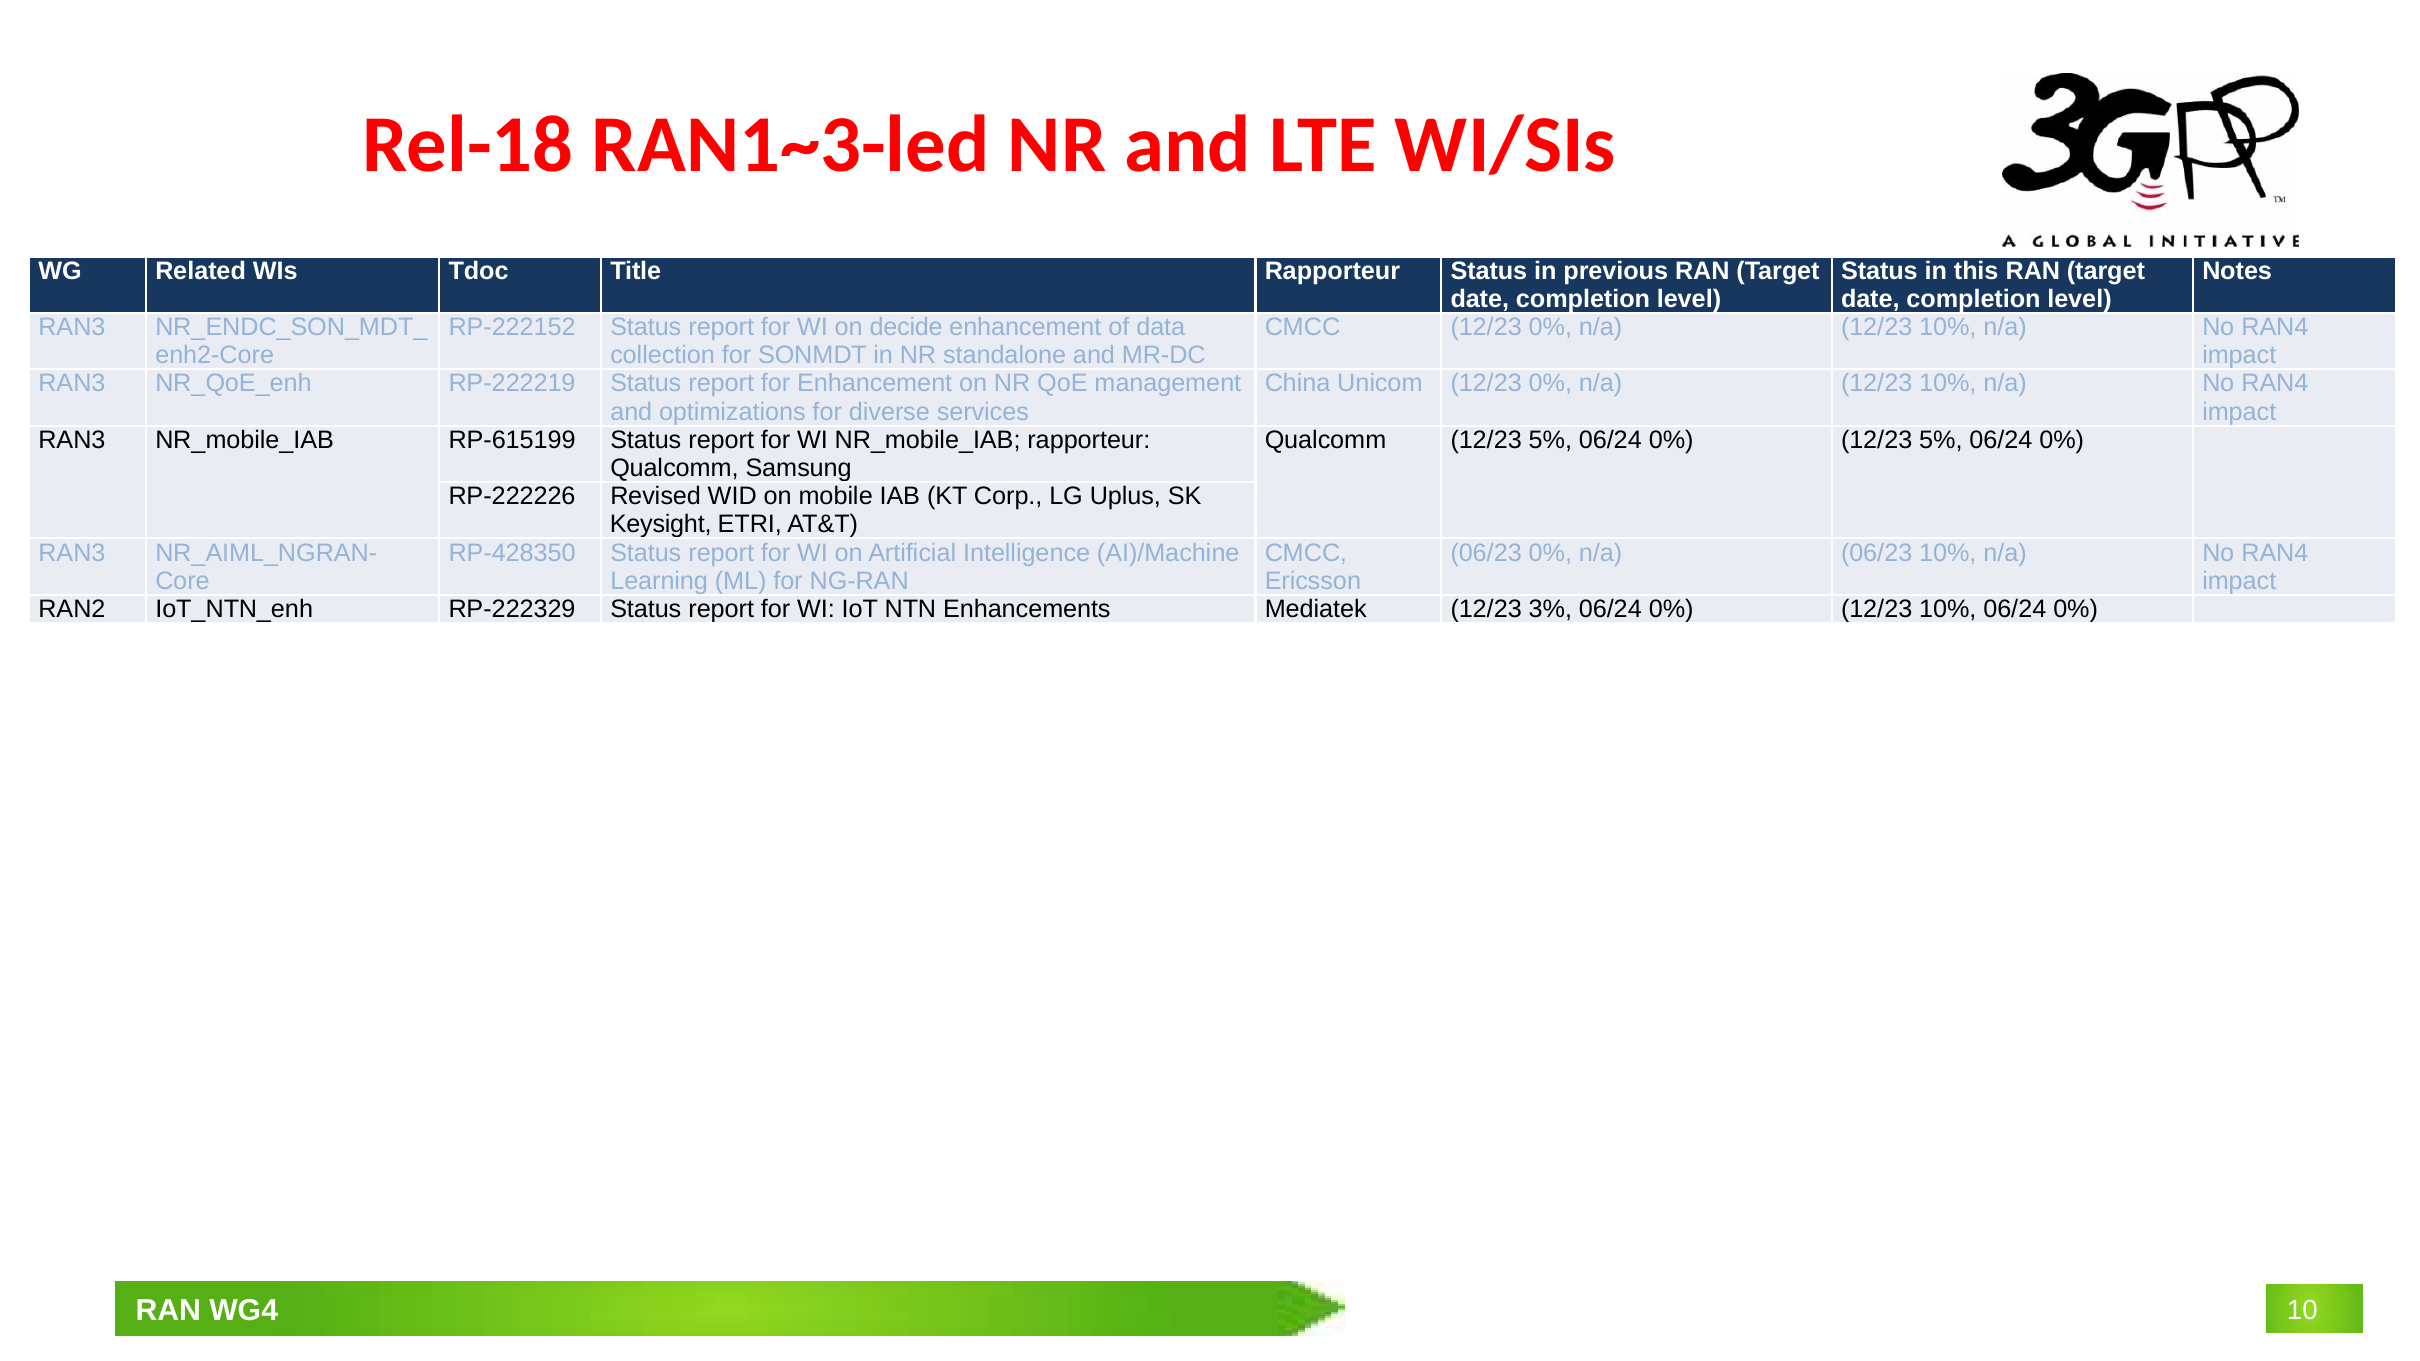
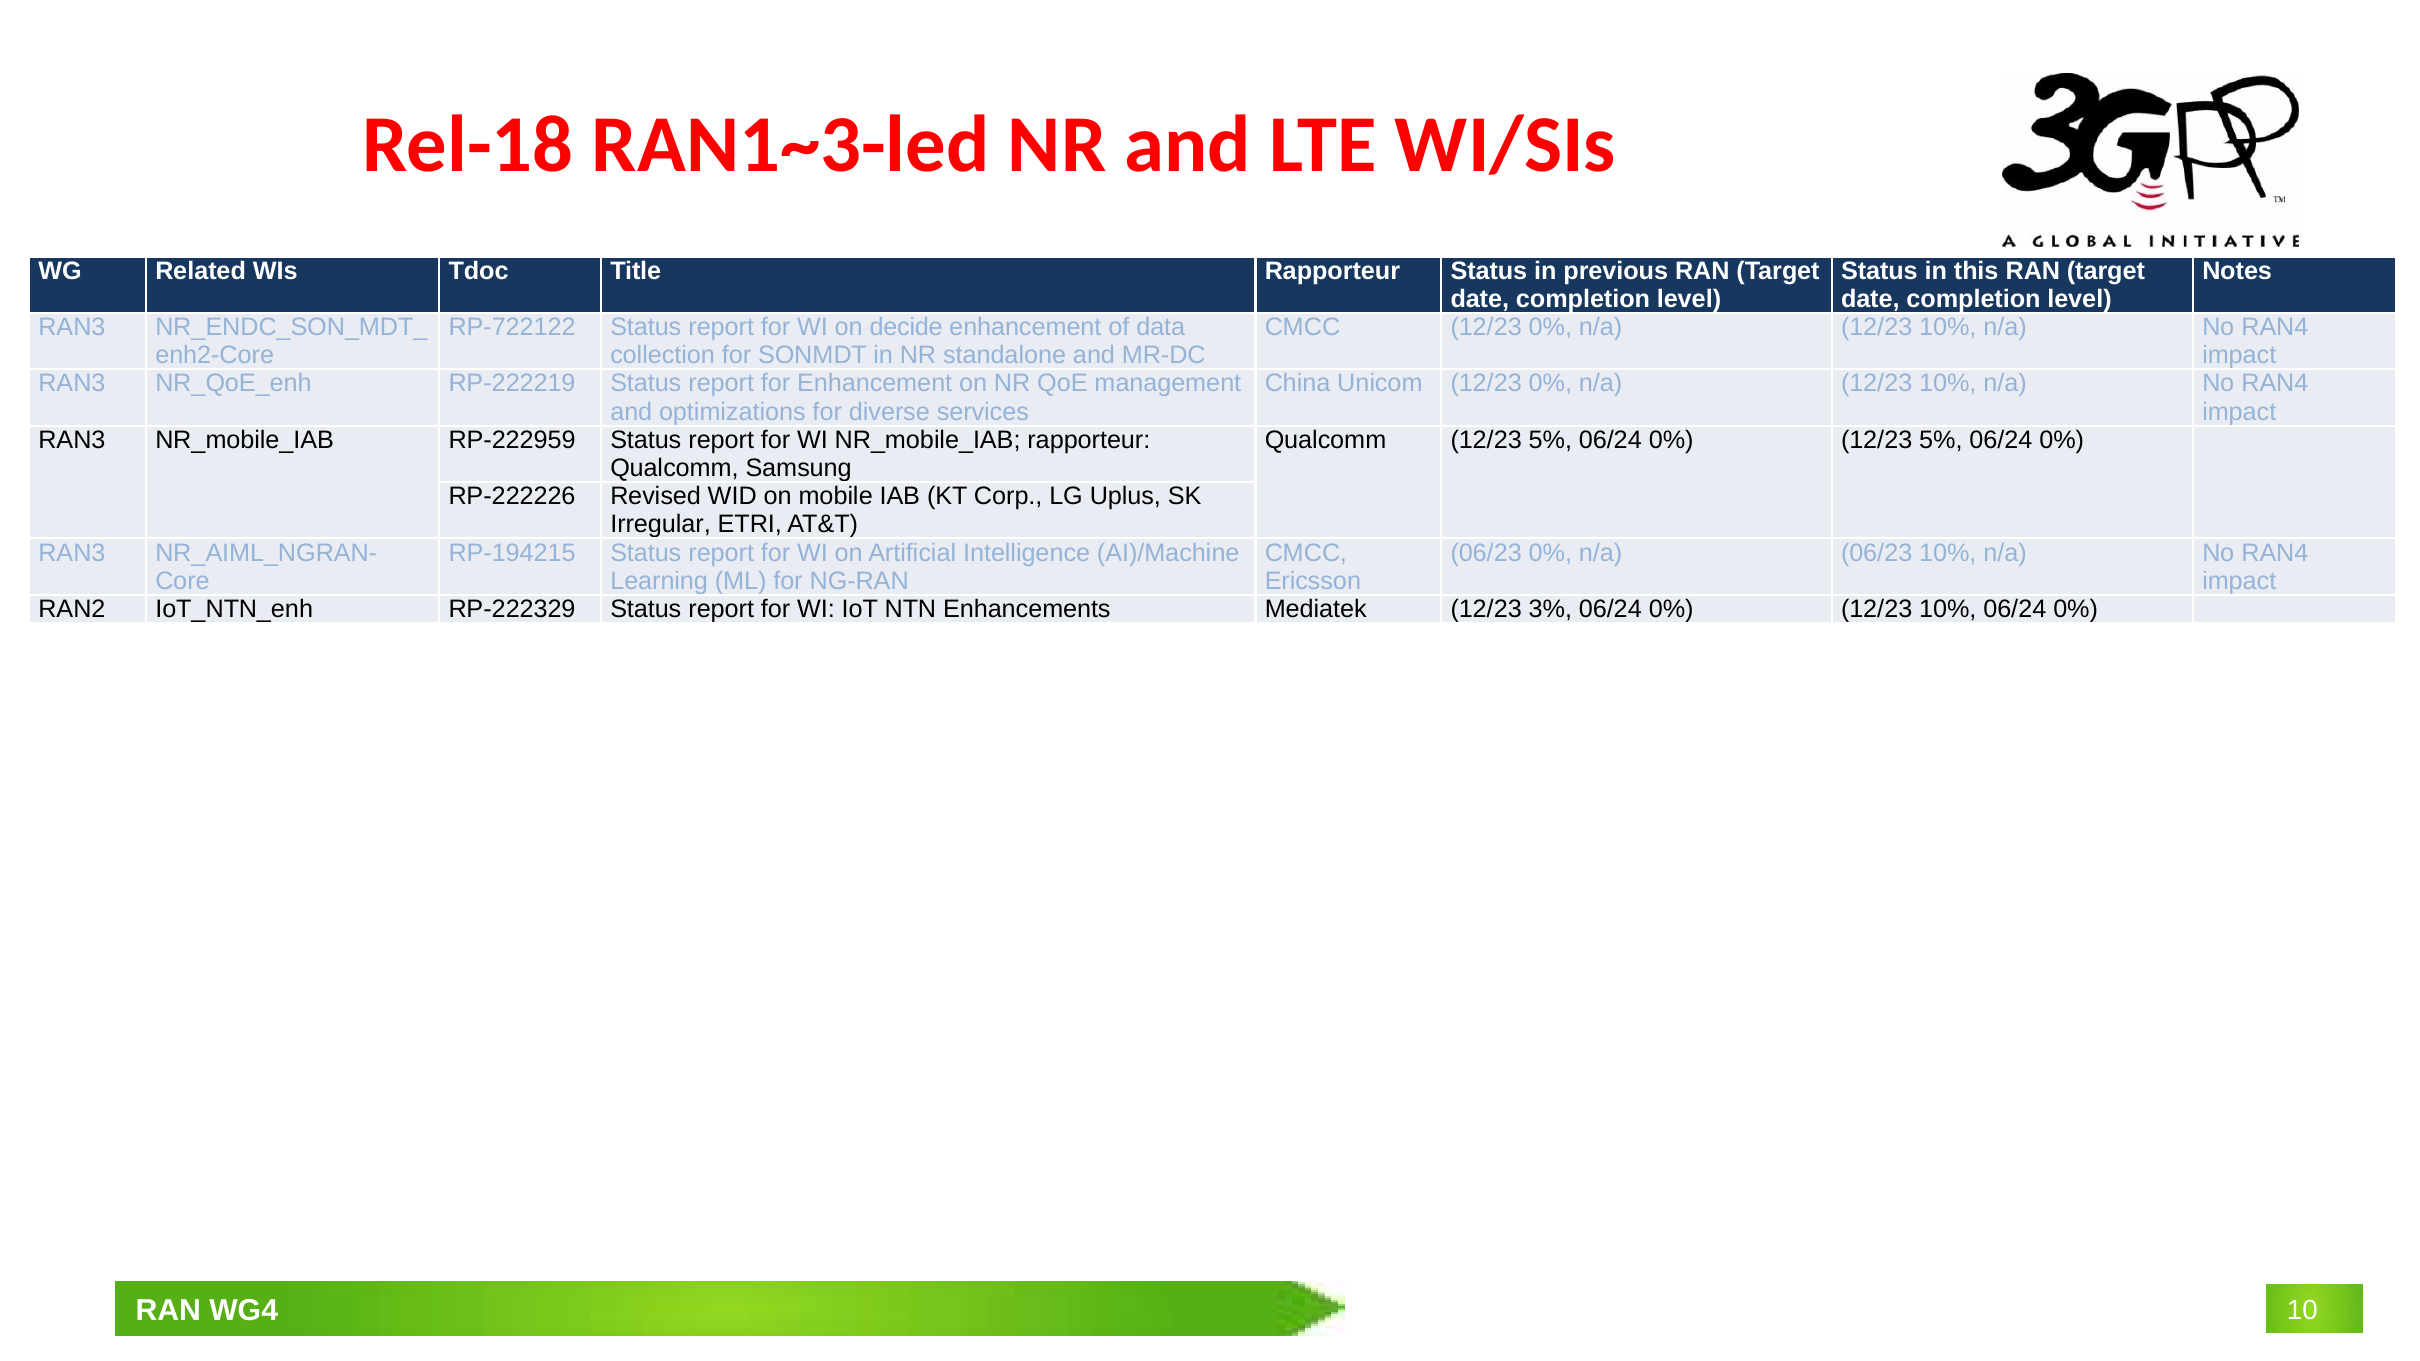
RP-222152: RP-222152 -> RP-722122
RP-615199: RP-615199 -> RP-222959
Keysight: Keysight -> Irregular
RP-428350: RP-428350 -> RP-194215
